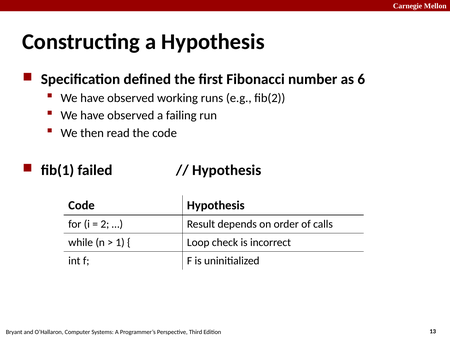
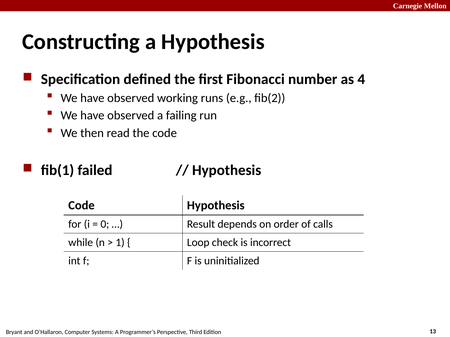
6: 6 -> 4
2: 2 -> 0
